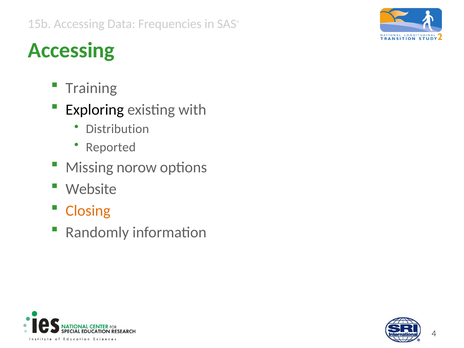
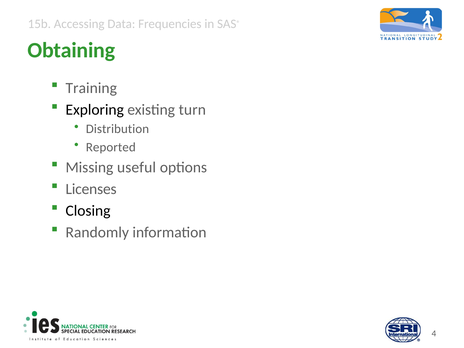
Accessing at (71, 50): Accessing -> Obtaining
with: with -> turn
norow: norow -> useful
Website: Website -> Licenses
Closing colour: orange -> black
